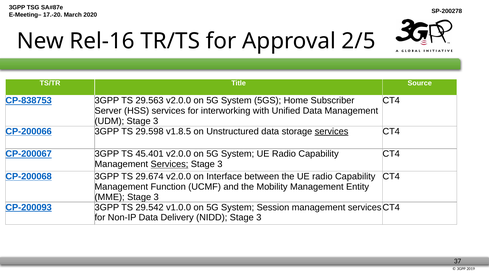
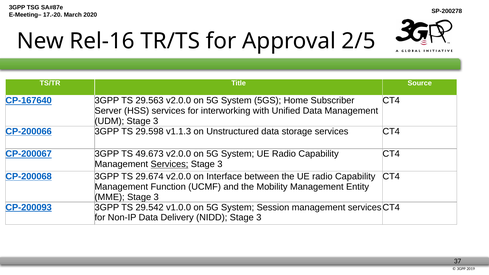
CP-838753: CP-838753 -> CP-167640
v1.8.5: v1.8.5 -> v1.1.3
services at (332, 131) underline: present -> none
45.401: 45.401 -> 49.673
